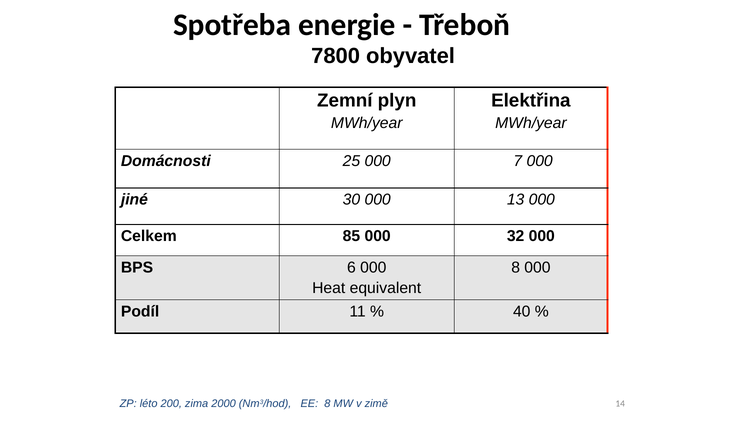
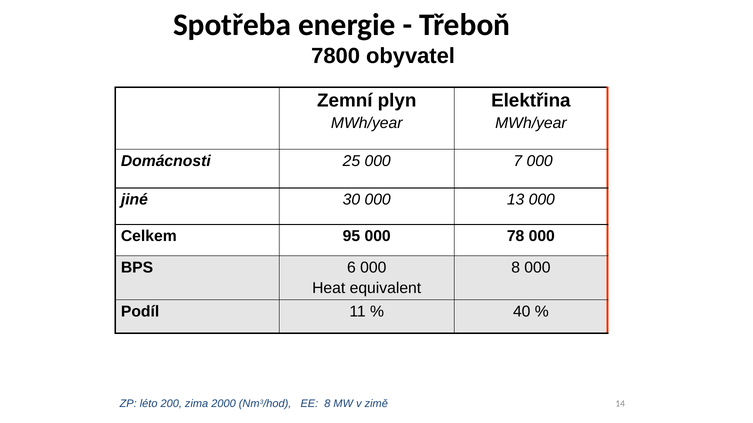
85: 85 -> 95
32: 32 -> 78
